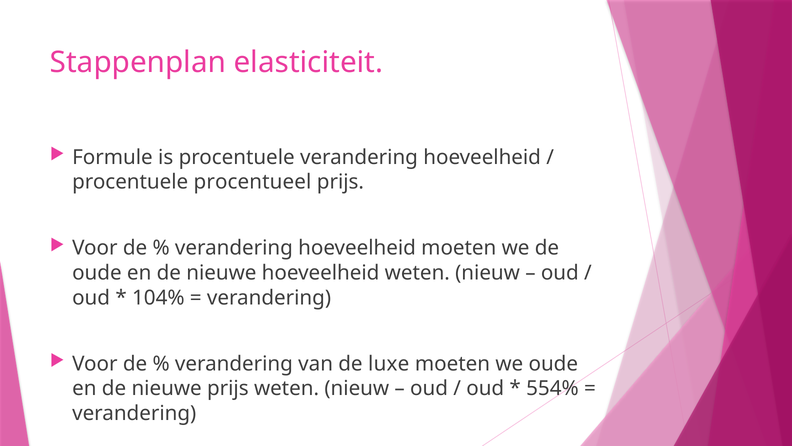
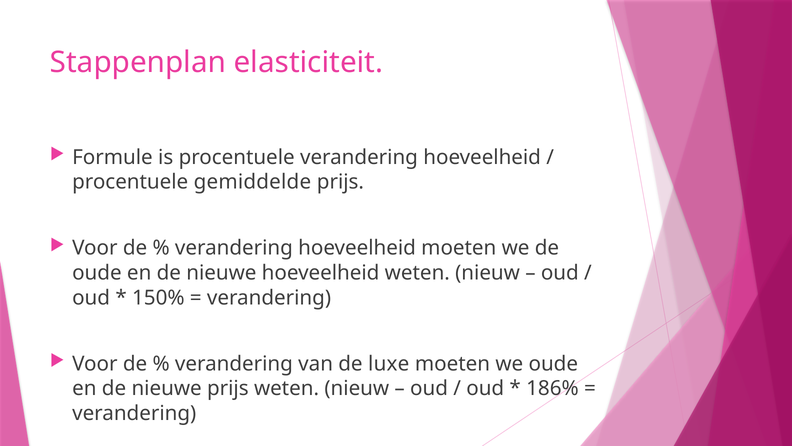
procentueel: procentueel -> gemiddelde
104%: 104% -> 150%
554%: 554% -> 186%
